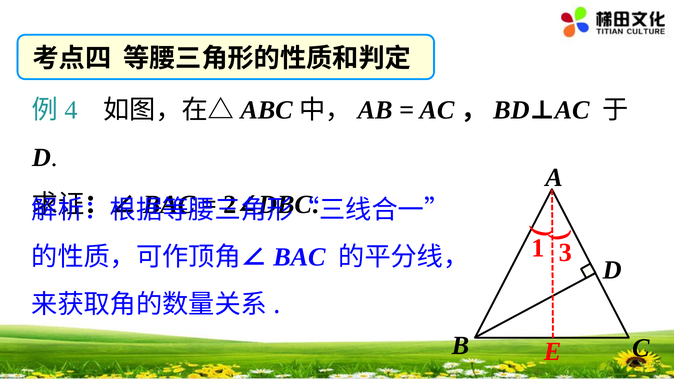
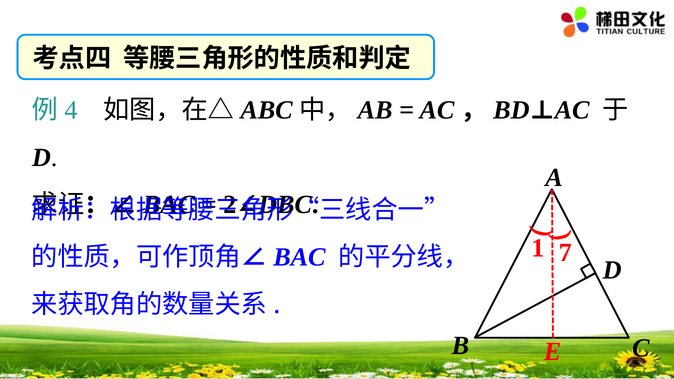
3: 3 -> 7
